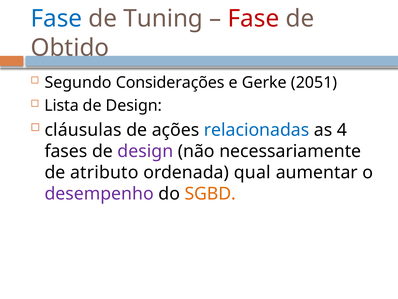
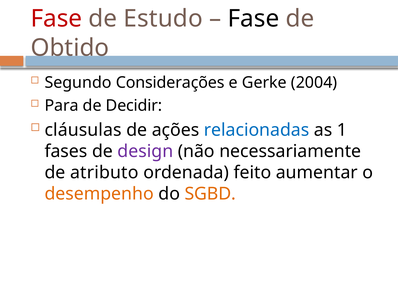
Fase at (56, 19) colour: blue -> red
Tuning: Tuning -> Estudo
Fase at (253, 19) colour: red -> black
2051: 2051 -> 2004
Lista: Lista -> Para
Design at (134, 105): Design -> Decidir
4: 4 -> 1
qual: qual -> feito
desempenho colour: purple -> orange
